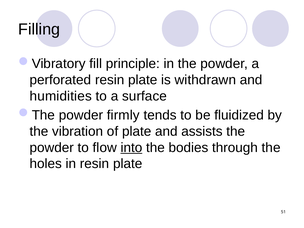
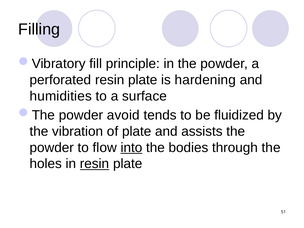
withdrawn: withdrawn -> hardening
firmly: firmly -> avoid
resin at (95, 164) underline: none -> present
